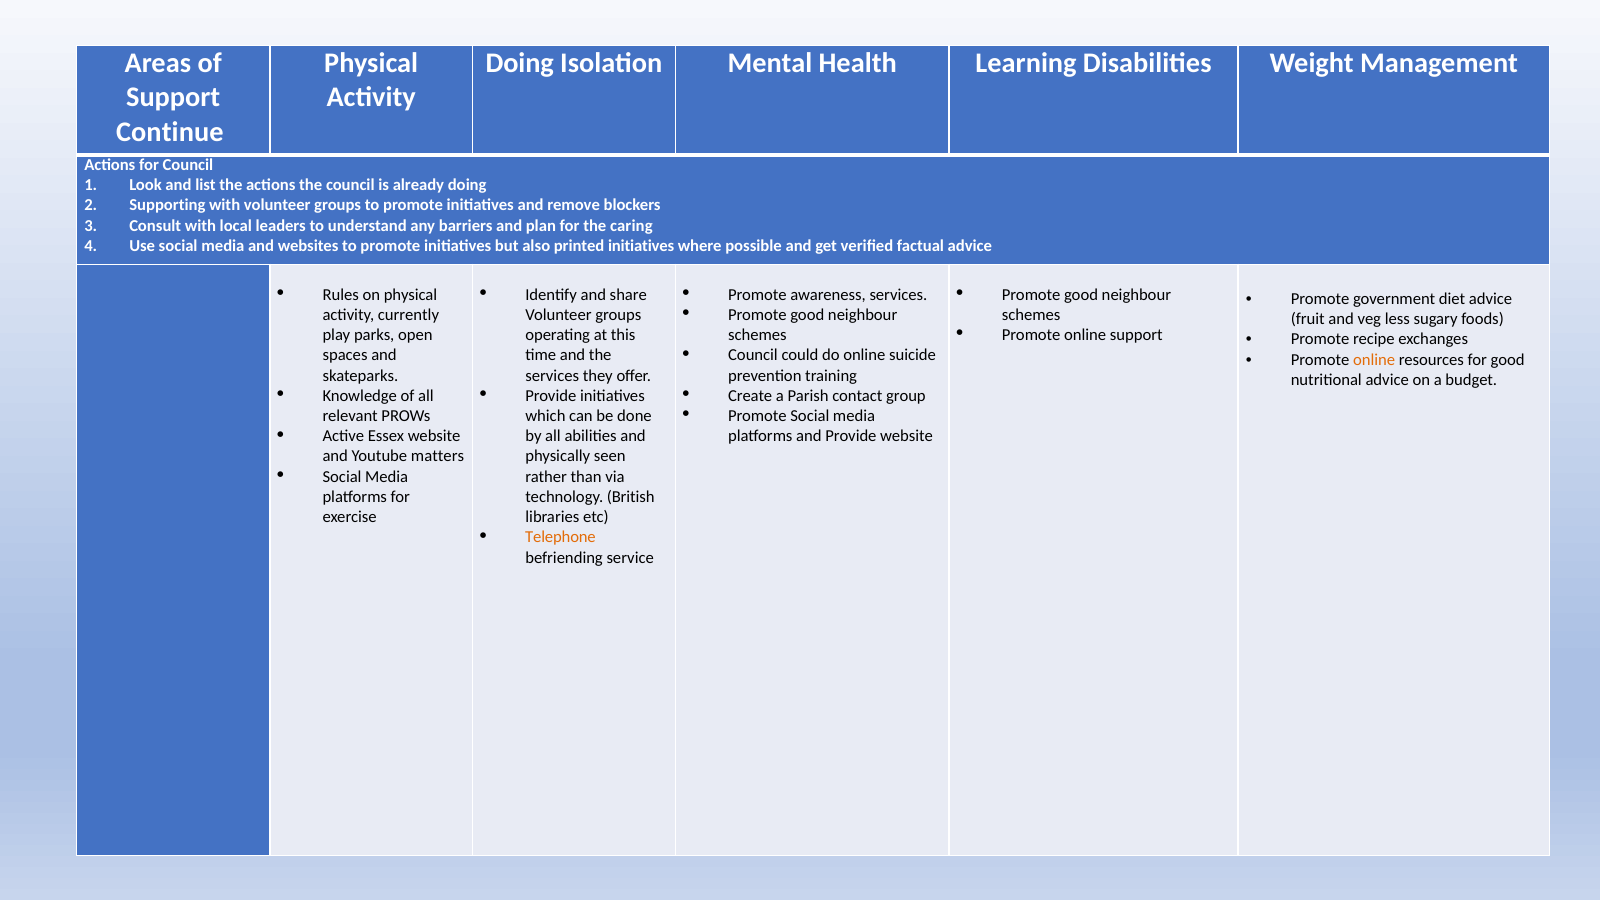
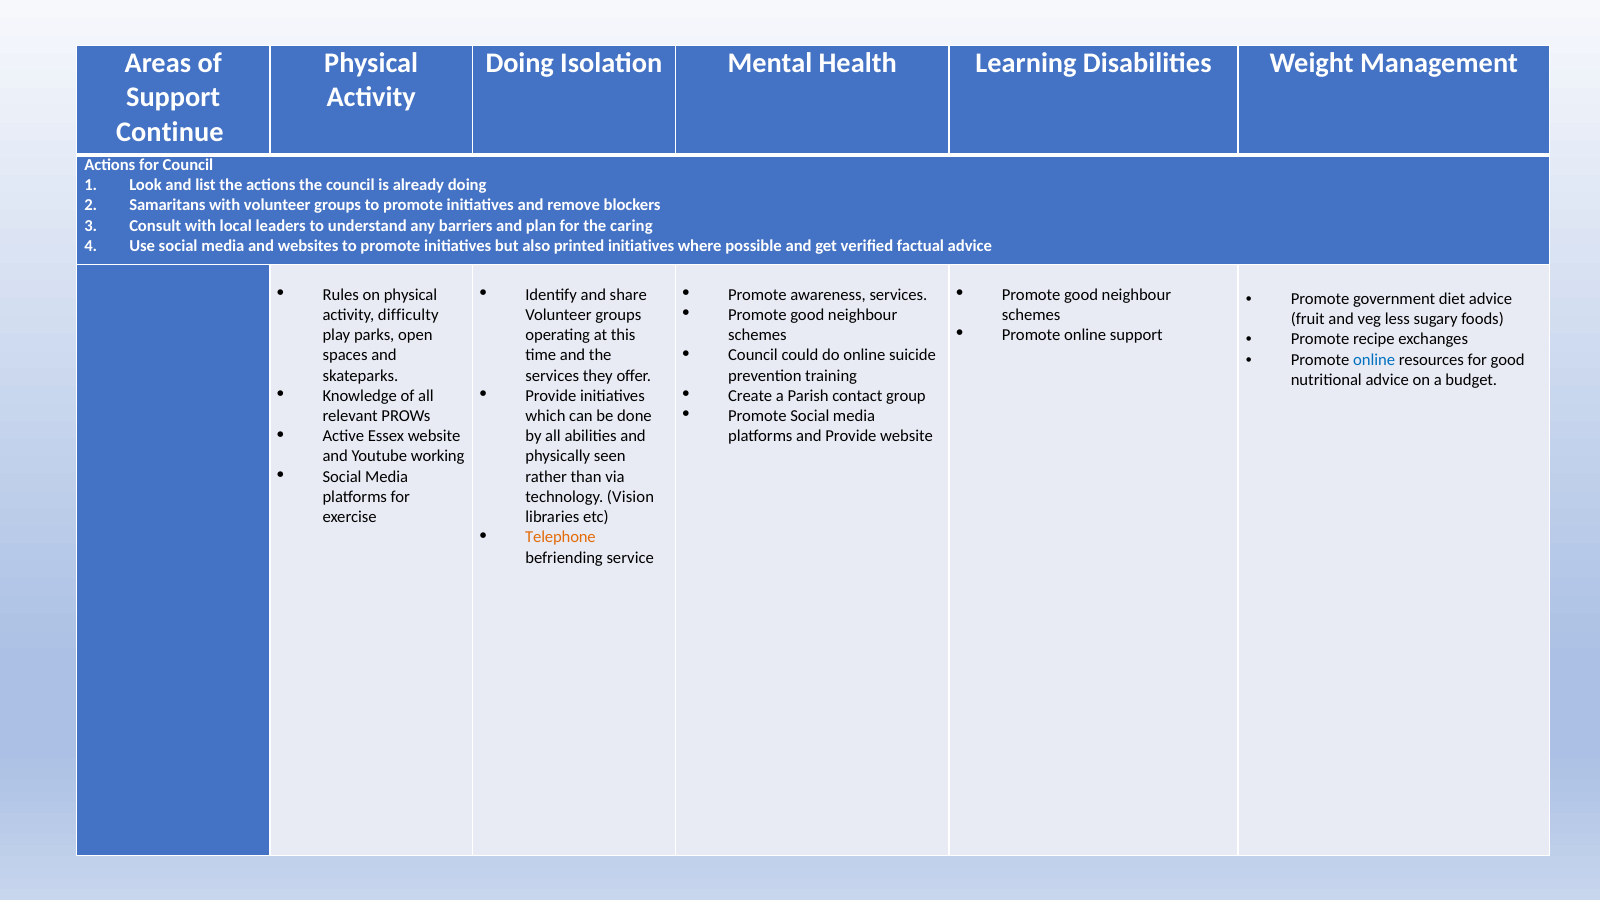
Supporting: Supporting -> Samaritans
currently: currently -> difficulty
online at (1374, 360) colour: orange -> blue
matters: matters -> working
British: British -> Vision
